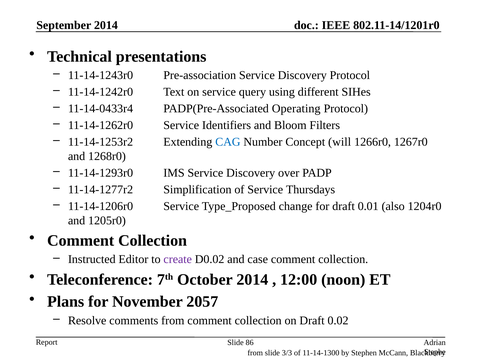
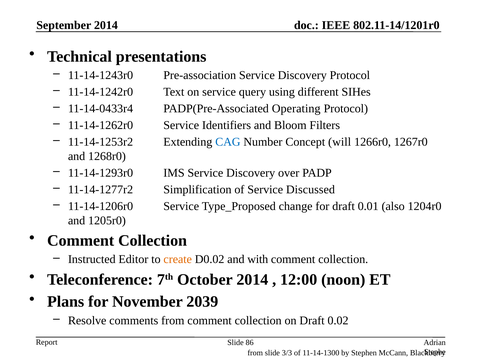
Thursdays: Thursdays -> Discussed
create colour: purple -> orange
case: case -> with
2057: 2057 -> 2039
